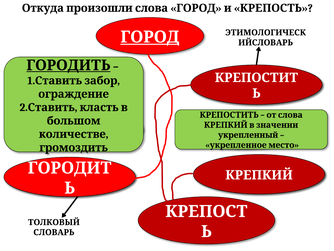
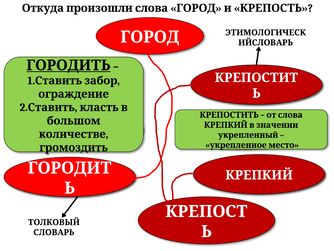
ГОРОД at (150, 37) underline: present -> none
